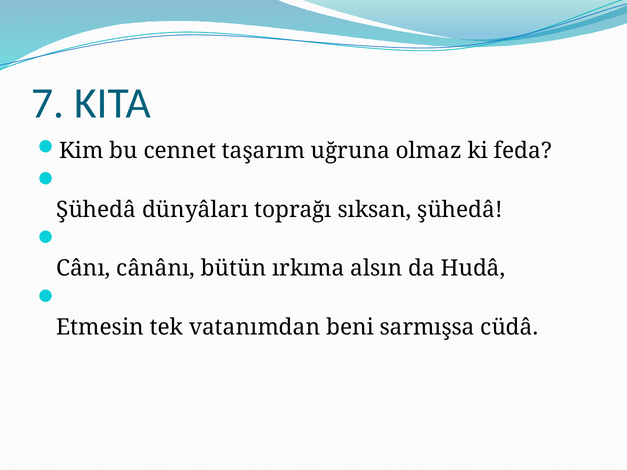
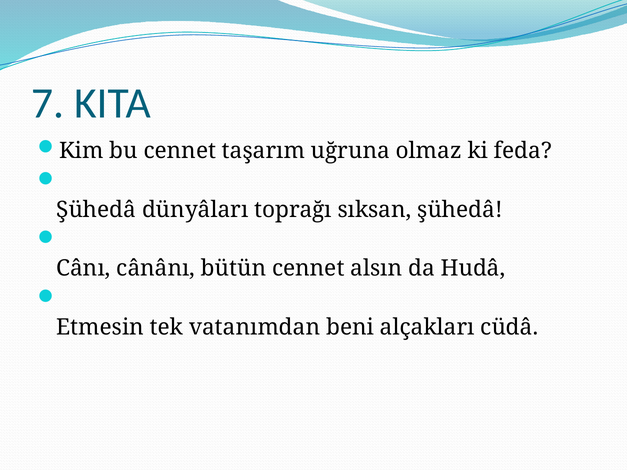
bütün ırkıma: ırkıma -> cennet
sarmışsa: sarmışsa -> alçakları
